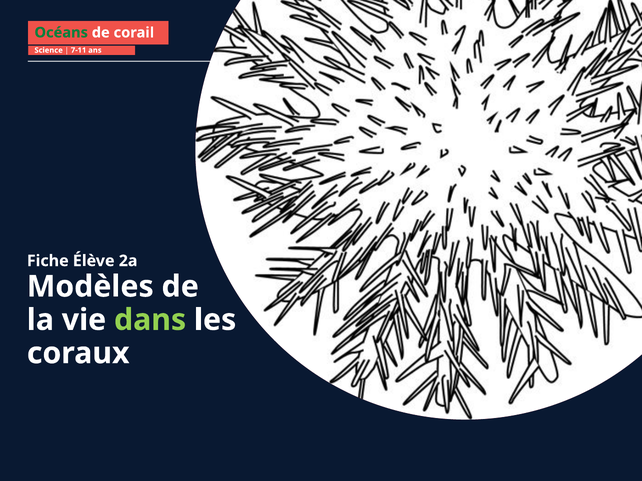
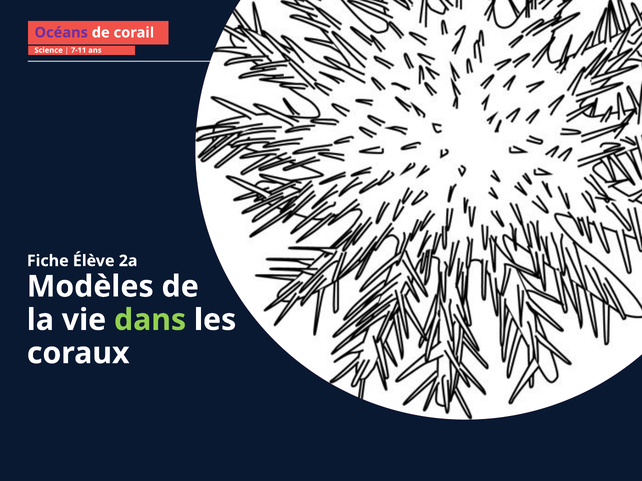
Océans colour: green -> purple
